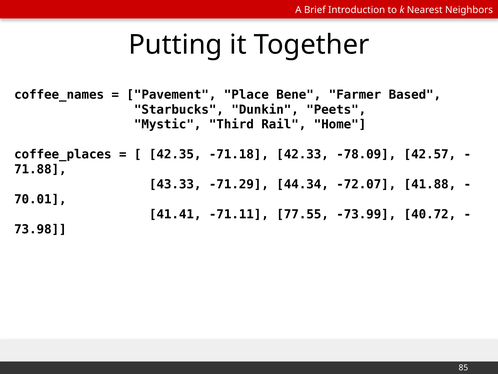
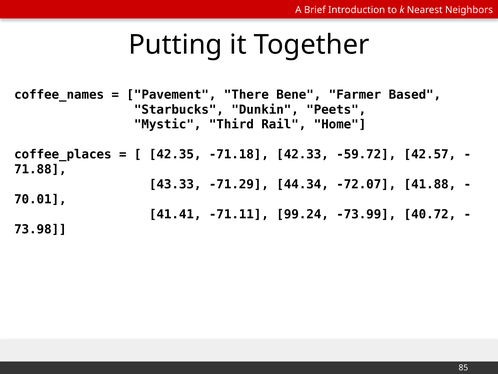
Place: Place -> There
-78.09: -78.09 -> -59.72
77.55: 77.55 -> 99.24
